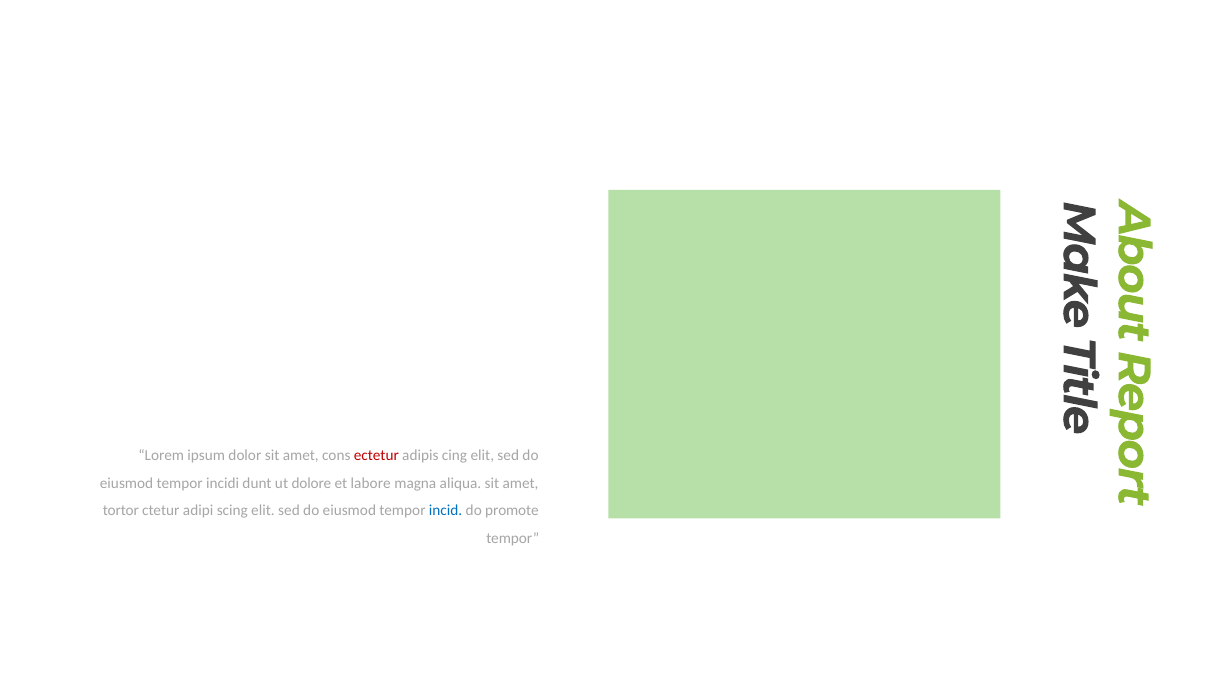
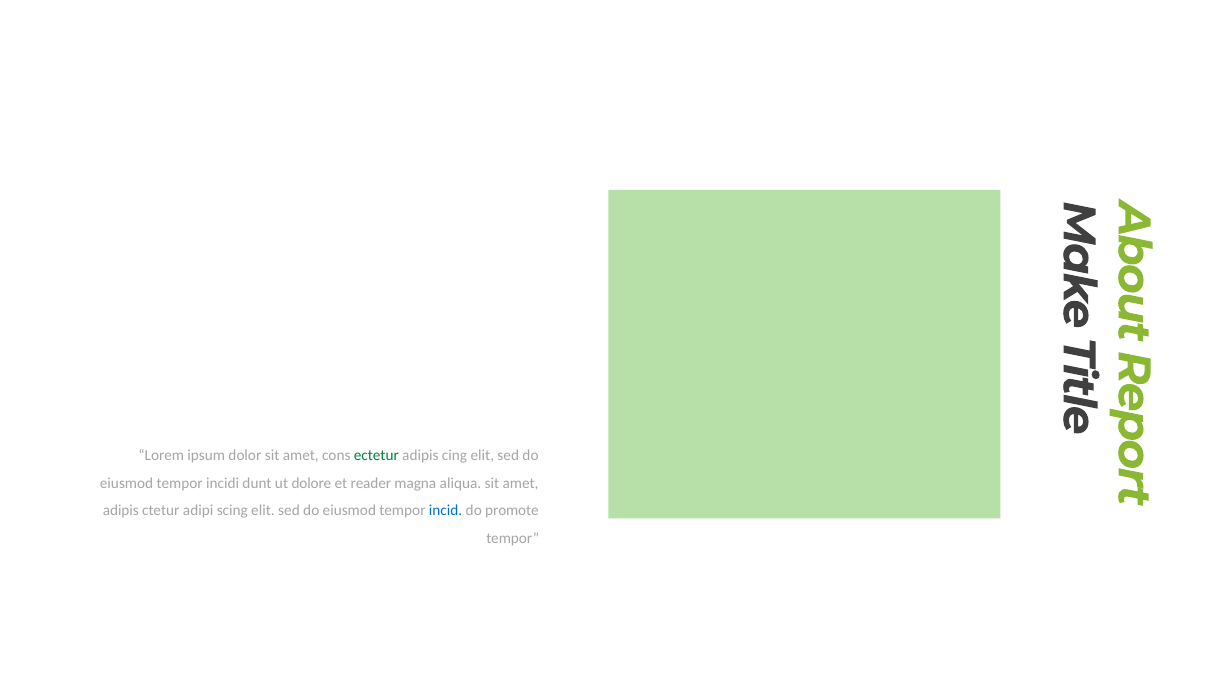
ectetur colour: red -> green
labore: labore -> reader
tortor at (121, 510): tortor -> adipis
